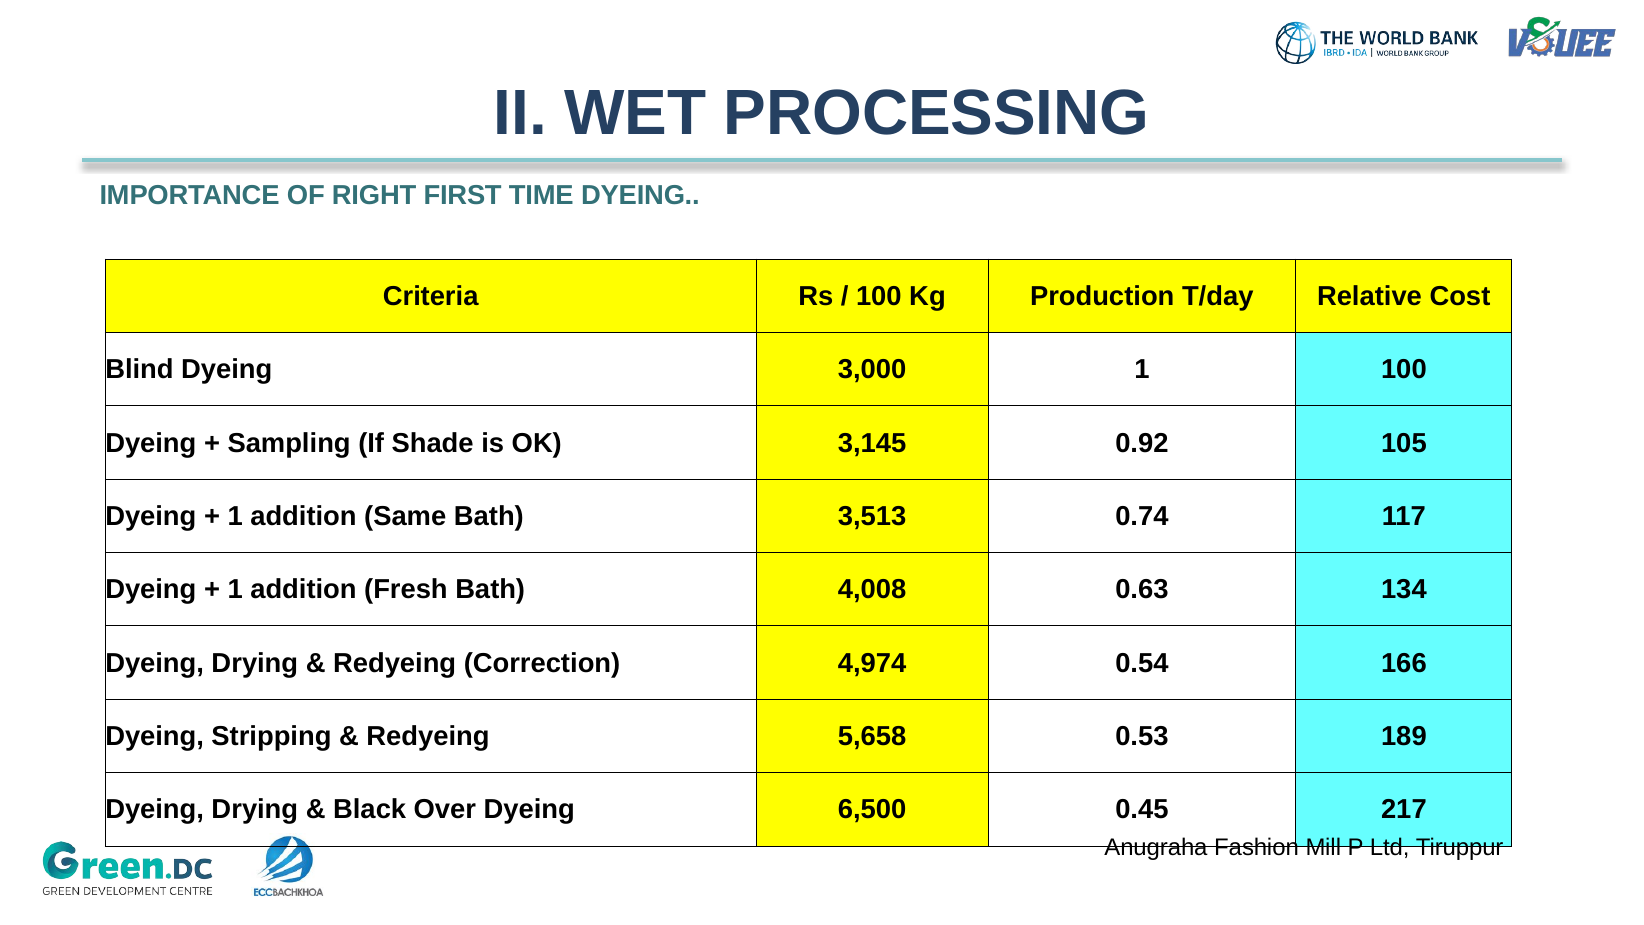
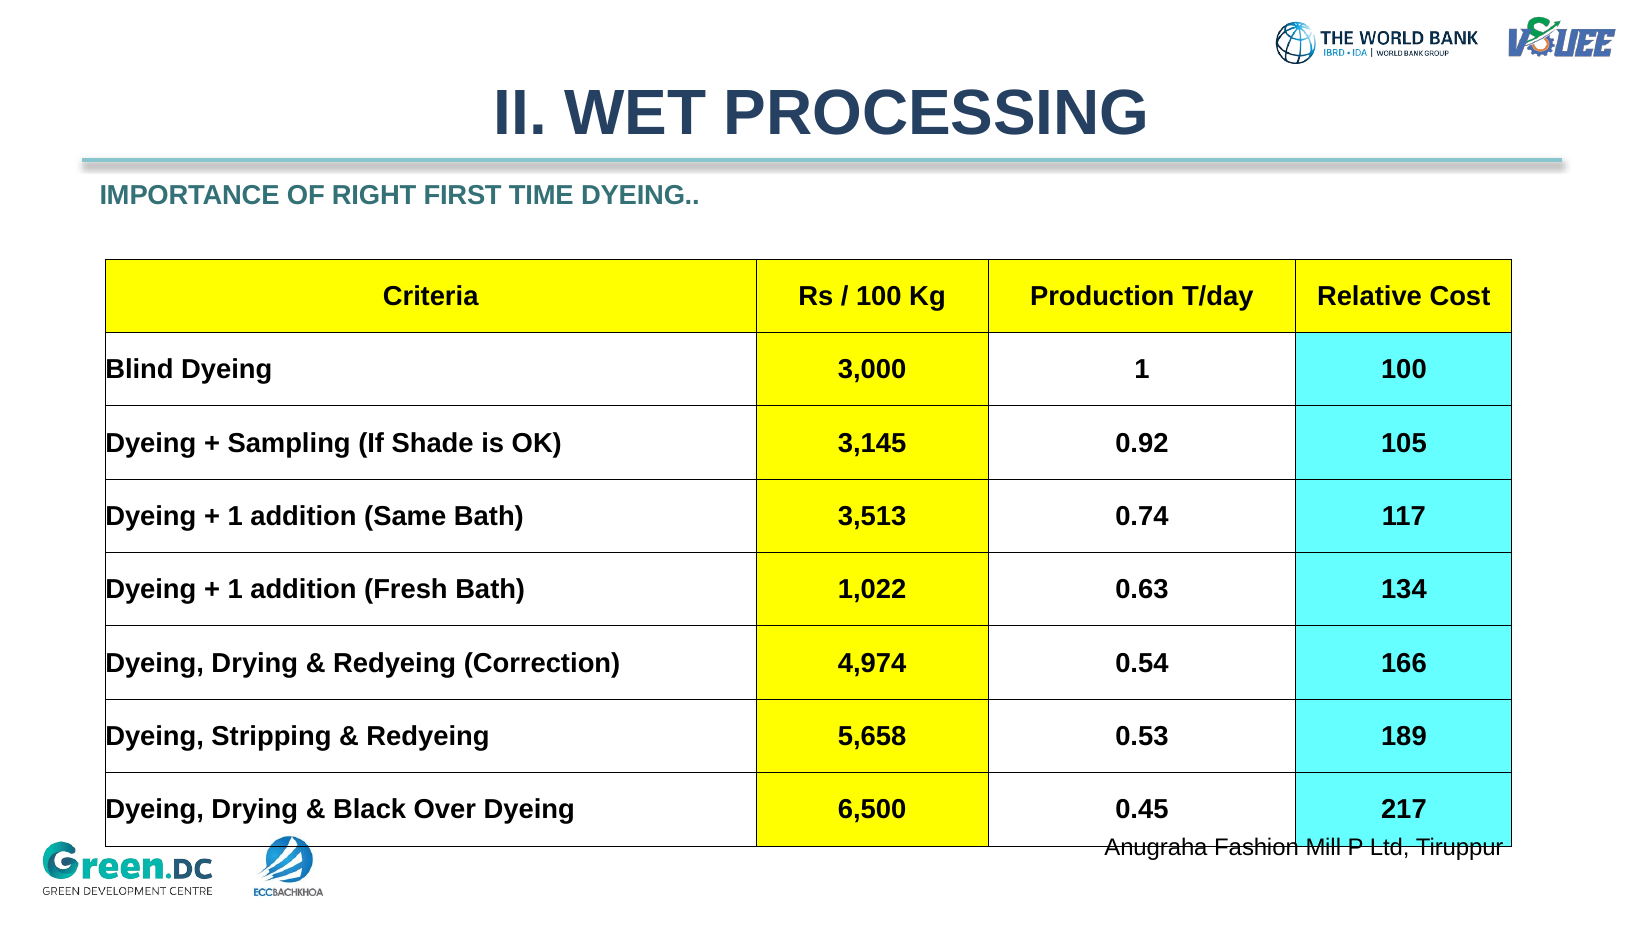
4,008: 4,008 -> 1,022
